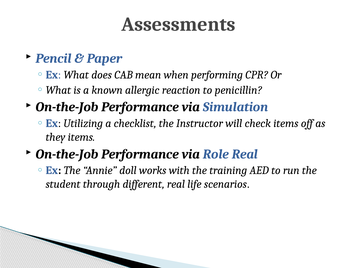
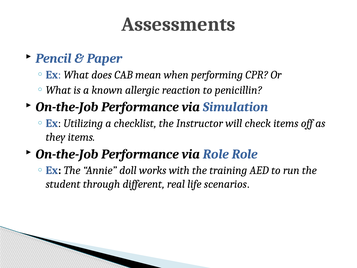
Role Real: Real -> Role
